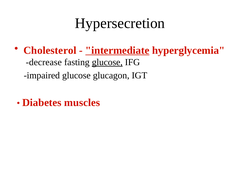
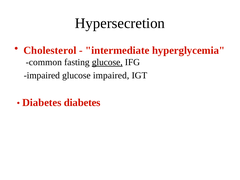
intermediate underline: present -> none
decrease: decrease -> common
glucose glucagon: glucagon -> impaired
Diabetes muscles: muscles -> diabetes
